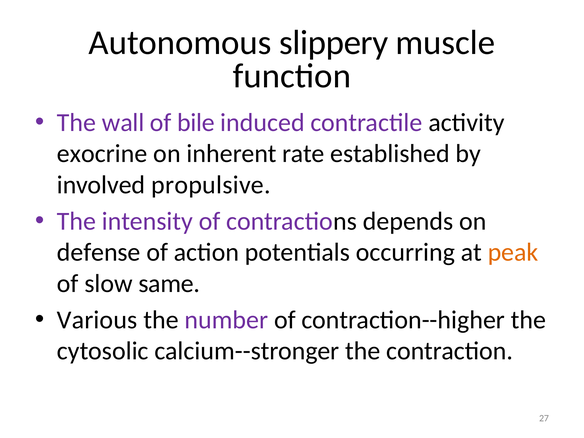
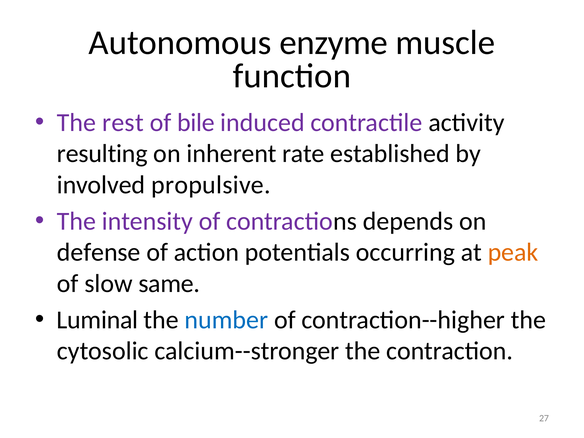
slippery: slippery -> enzyme
wall: wall -> rest
exocrine: exocrine -> resulting
Various: Various -> Luminal
number colour: purple -> blue
